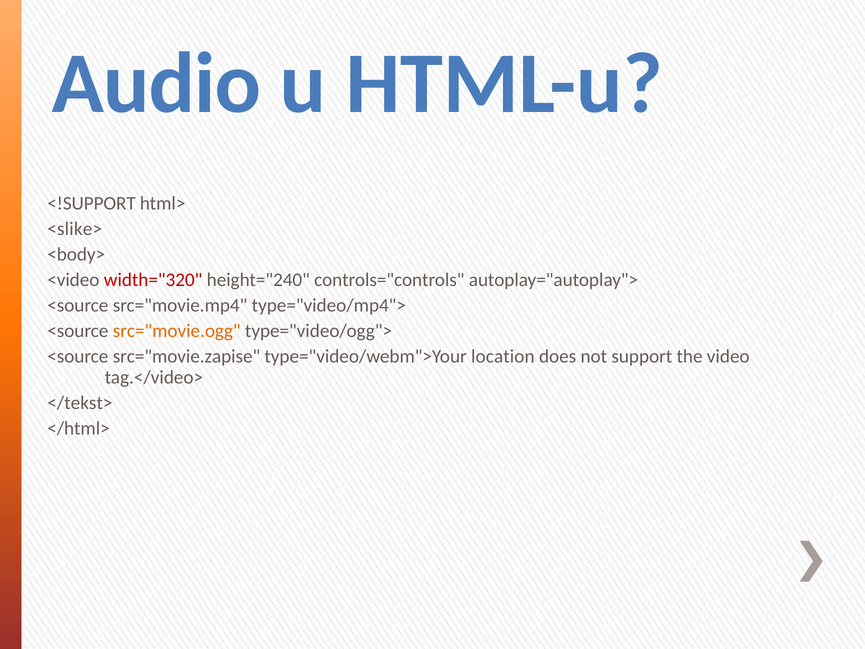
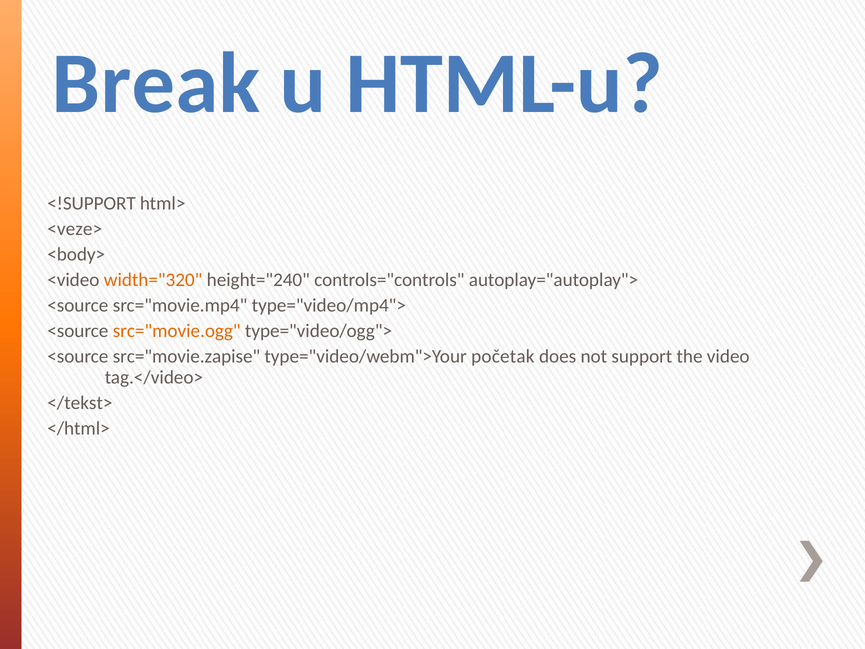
Audio: Audio -> Break
<slike>: <slike> -> <veze>
width="320 colour: red -> orange
location: location -> početak
